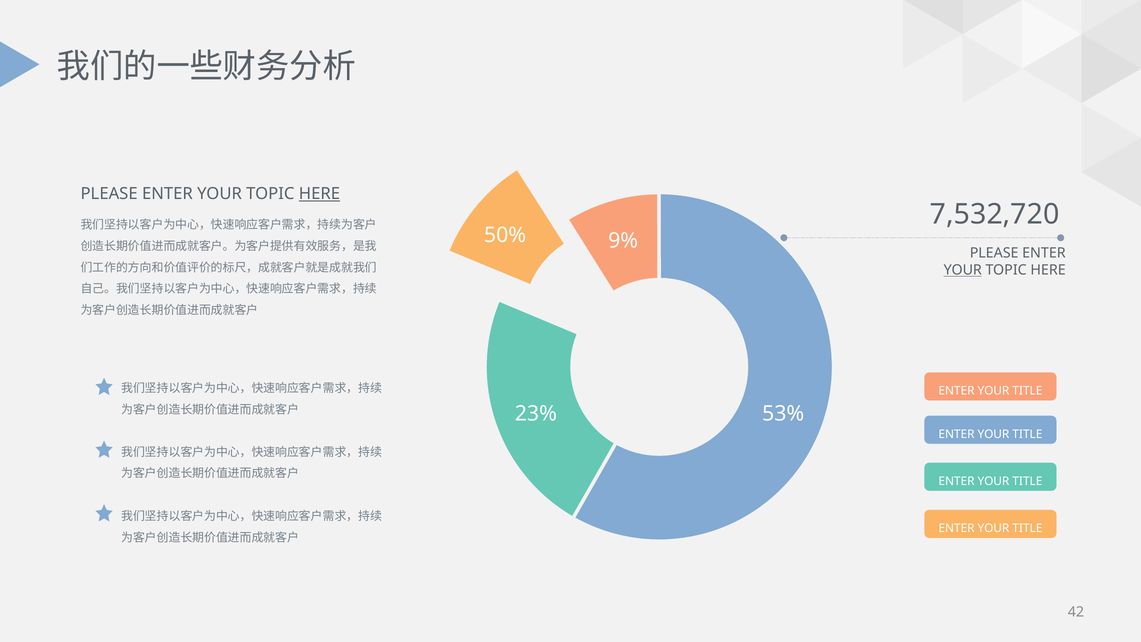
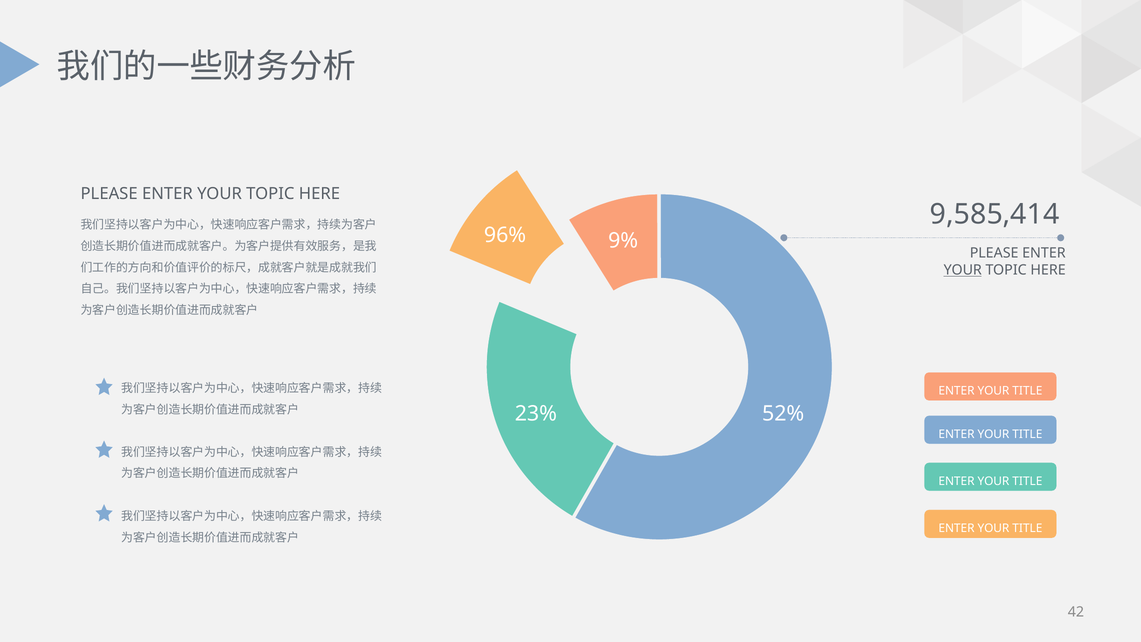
HERE at (319, 194) underline: present -> none
7,532,720: 7,532,720 -> 9,585,414
50%: 50% -> 96%
53%: 53% -> 52%
